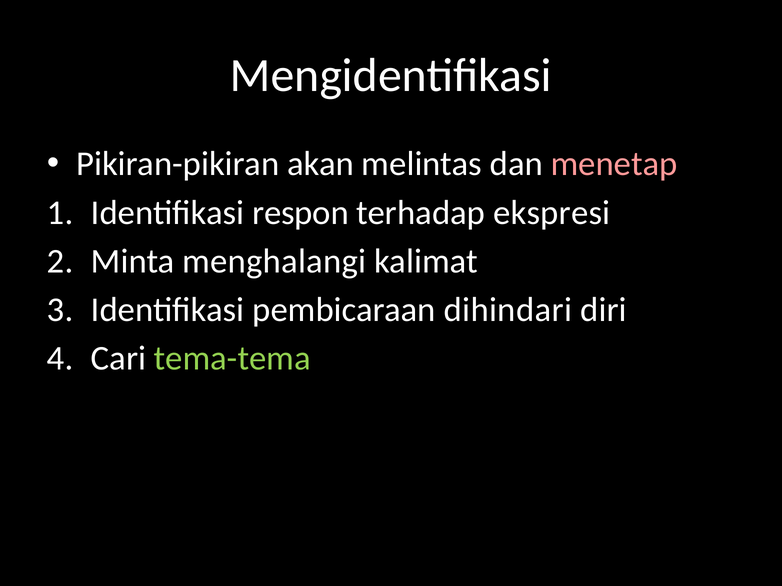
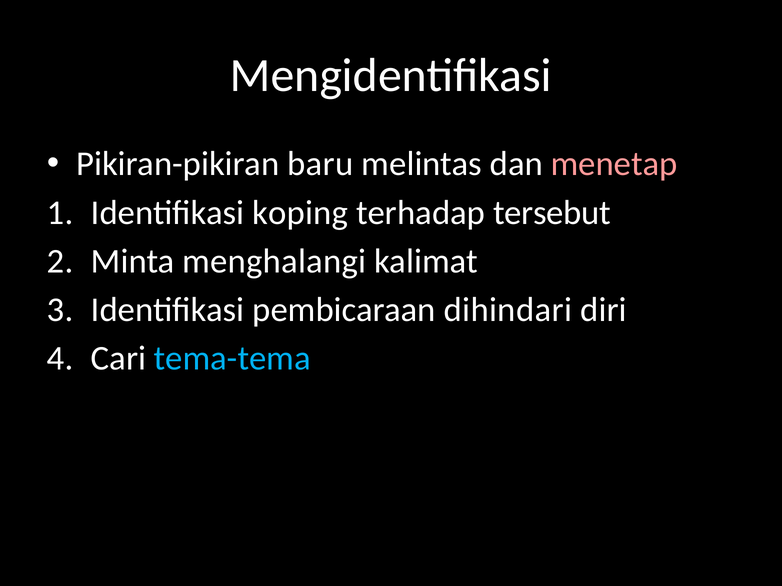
akan: akan -> baru
respon: respon -> koping
ekspresi: ekspresi -> tersebut
tema-tema colour: light green -> light blue
